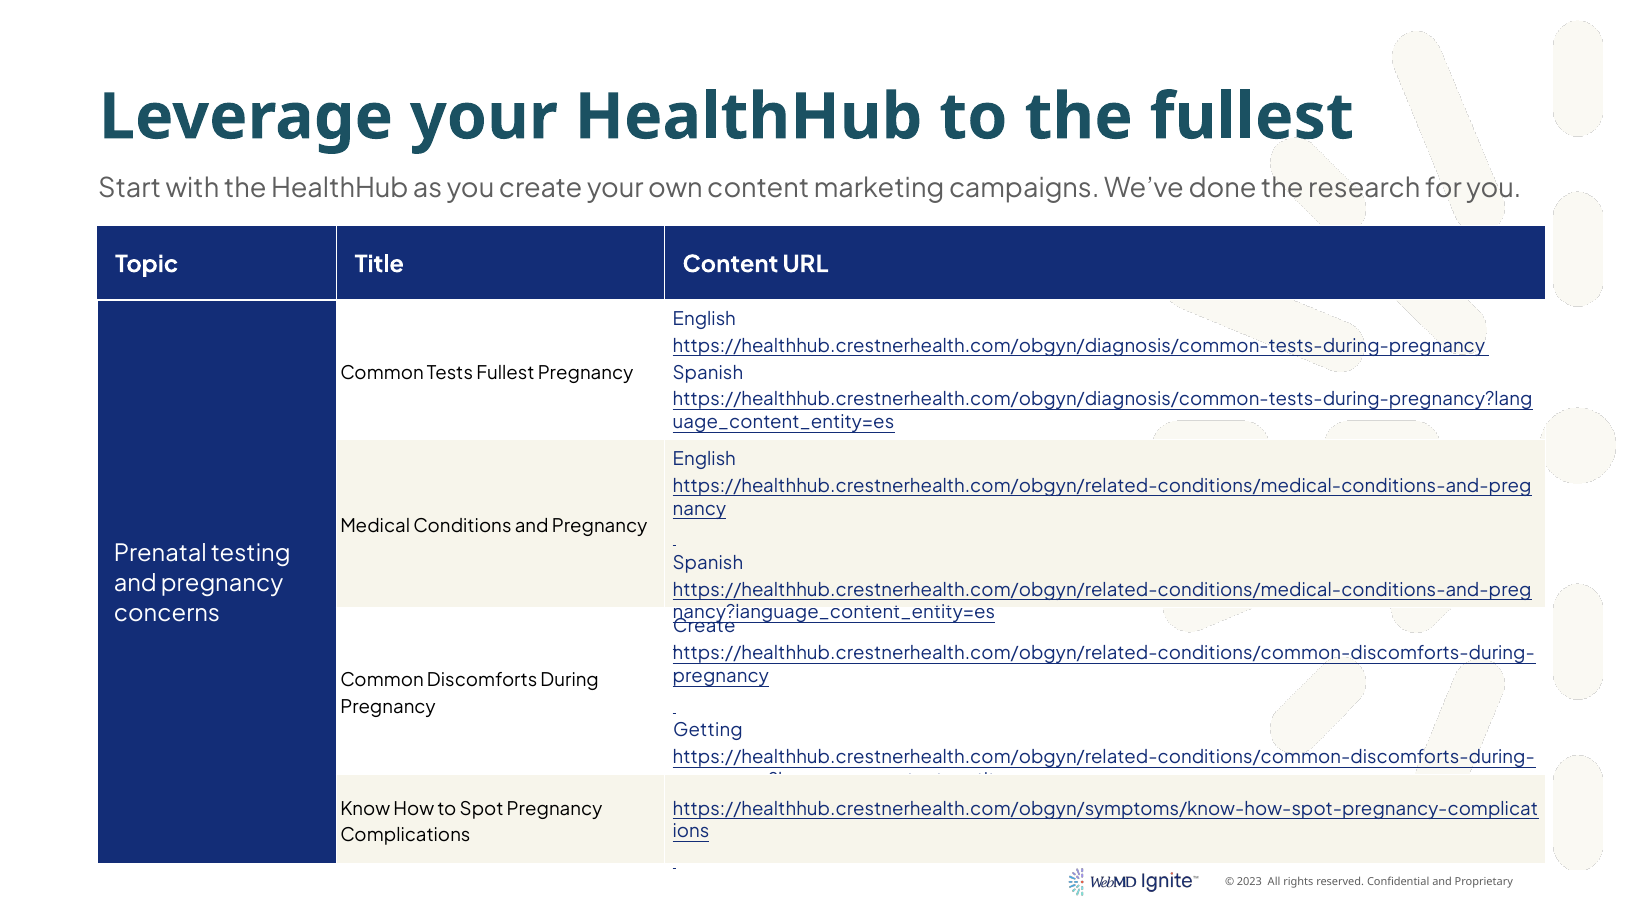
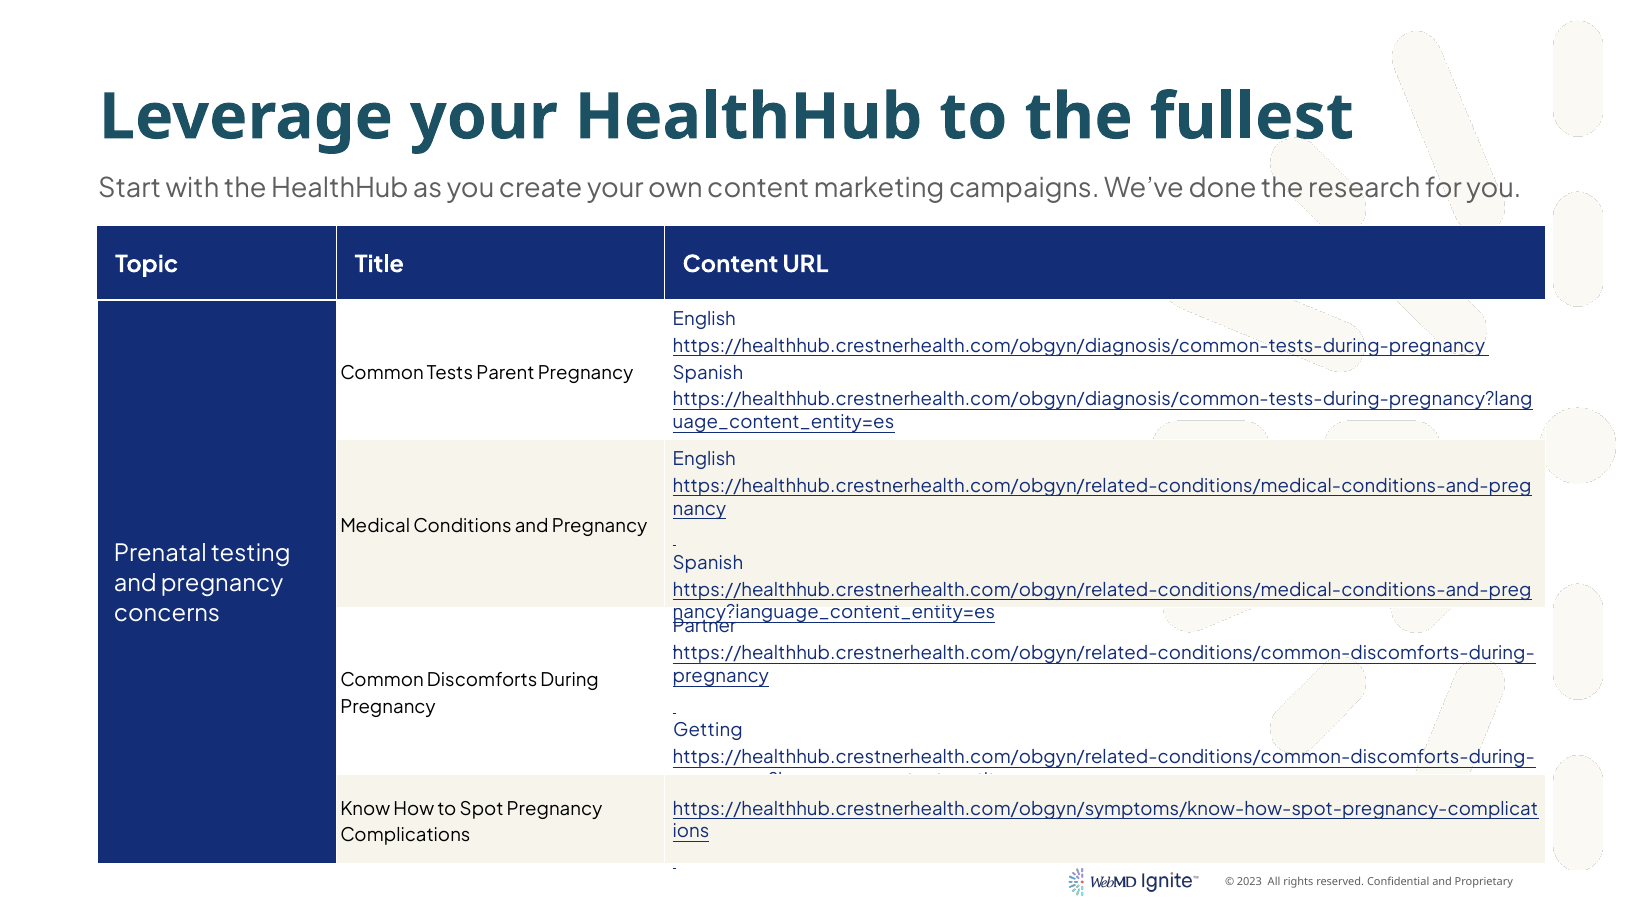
Tests Fullest: Fullest -> Parent
Create at (704, 627): Create -> Partner
